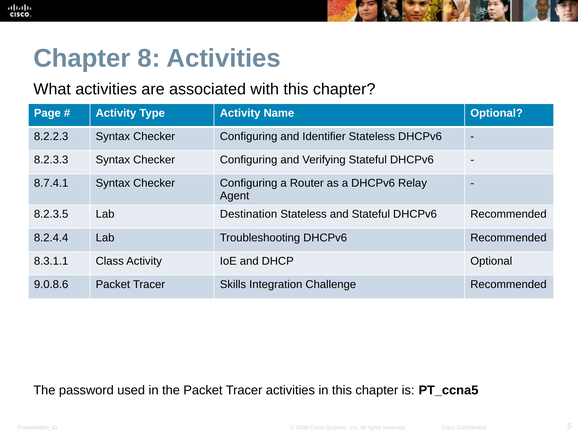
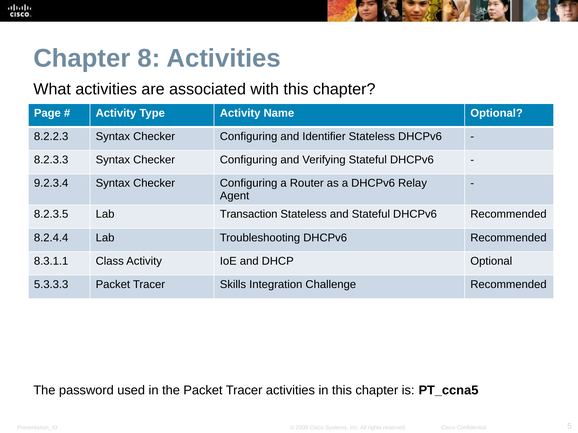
8.7.4.1: 8.7.4.1 -> 9.2.3.4
Destination: Destination -> Transaction
9.0.8.6: 9.0.8.6 -> 5.3.3.3
